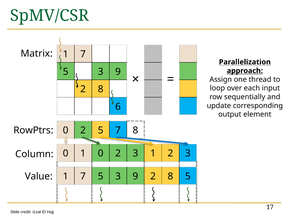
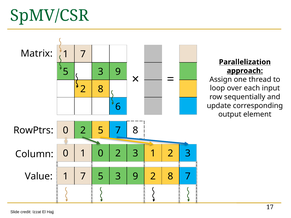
8 5: 5 -> 7
